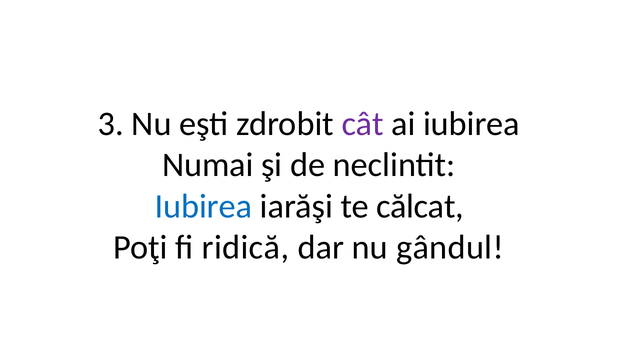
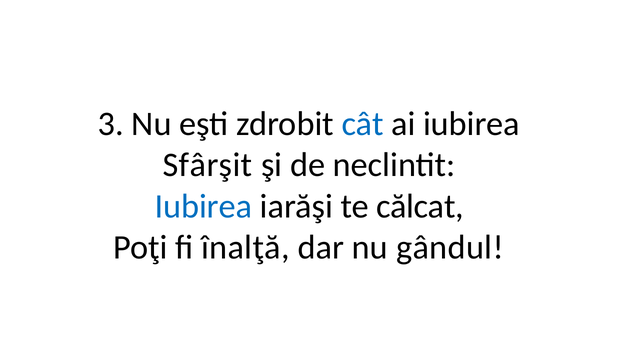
cât colour: purple -> blue
Numai: Numai -> Sfârşit
ridică: ridică -> înalţă
